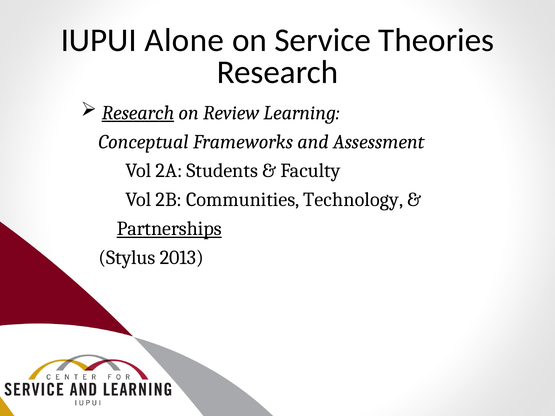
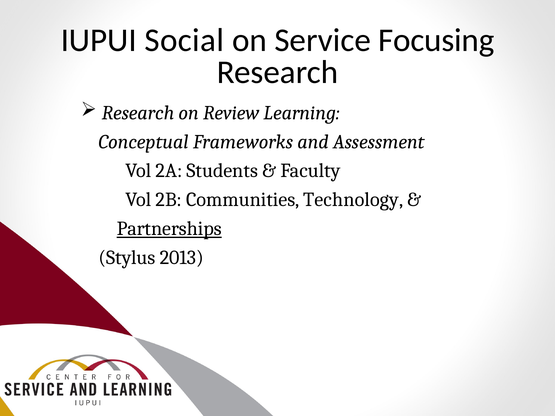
Alone: Alone -> Social
Theories: Theories -> Focusing
Research at (138, 113) underline: present -> none
